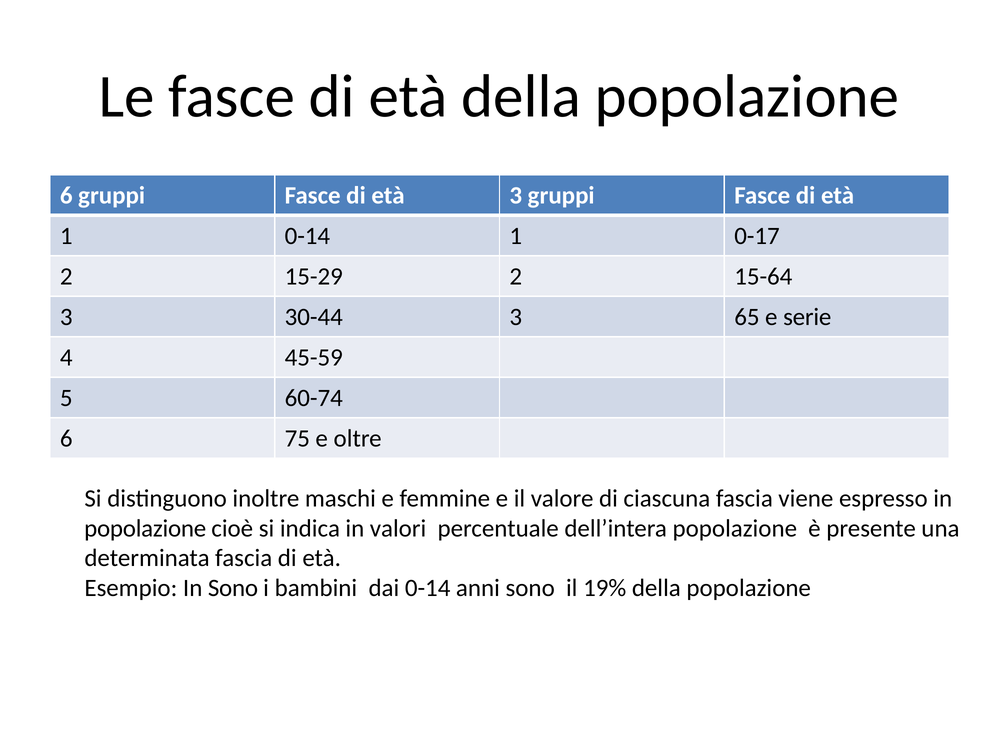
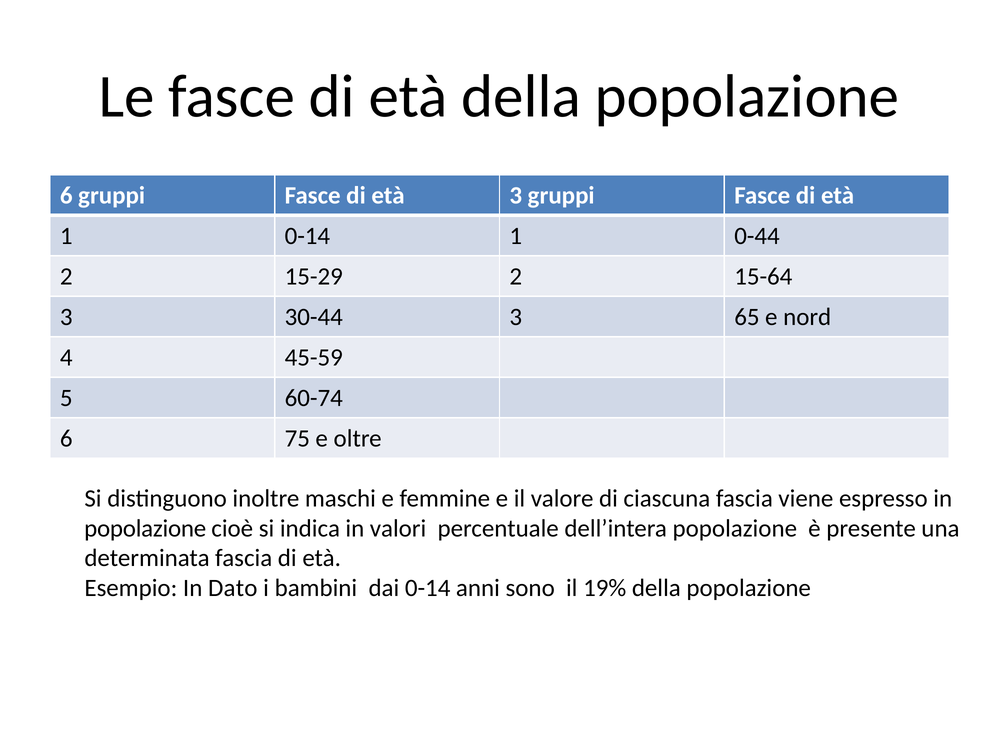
0-17: 0-17 -> 0-44
serie: serie -> nord
In Sono: Sono -> Dato
